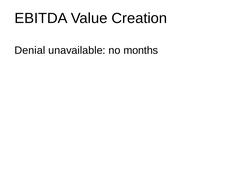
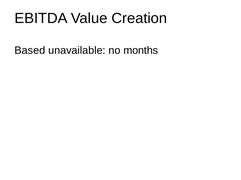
Denial: Denial -> Based
